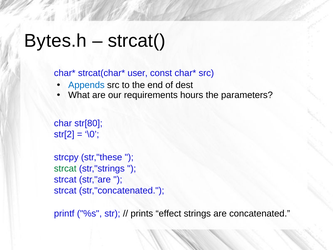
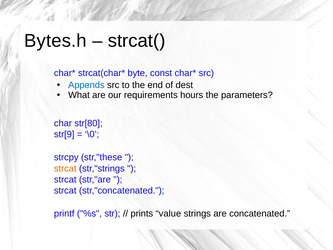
user: user -> byte
str[2: str[2 -> str[9
strcat at (65, 168) colour: green -> orange
effect: effect -> value
